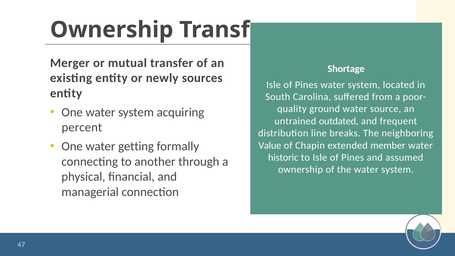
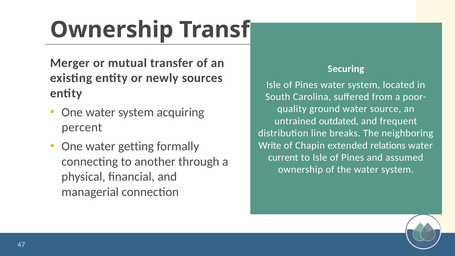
Shortage: Shortage -> Securing
Value: Value -> Write
member: member -> relations
historic: historic -> current
